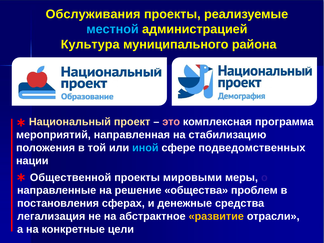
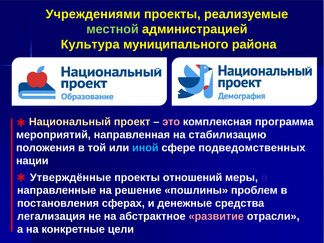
Обслуживания: Обслуживания -> Учреждениями
местной colour: light blue -> light green
Общественной: Общественной -> Утверждённые
мировыми: мировыми -> отношений
общества: общества -> пошлины
развитие colour: yellow -> pink
